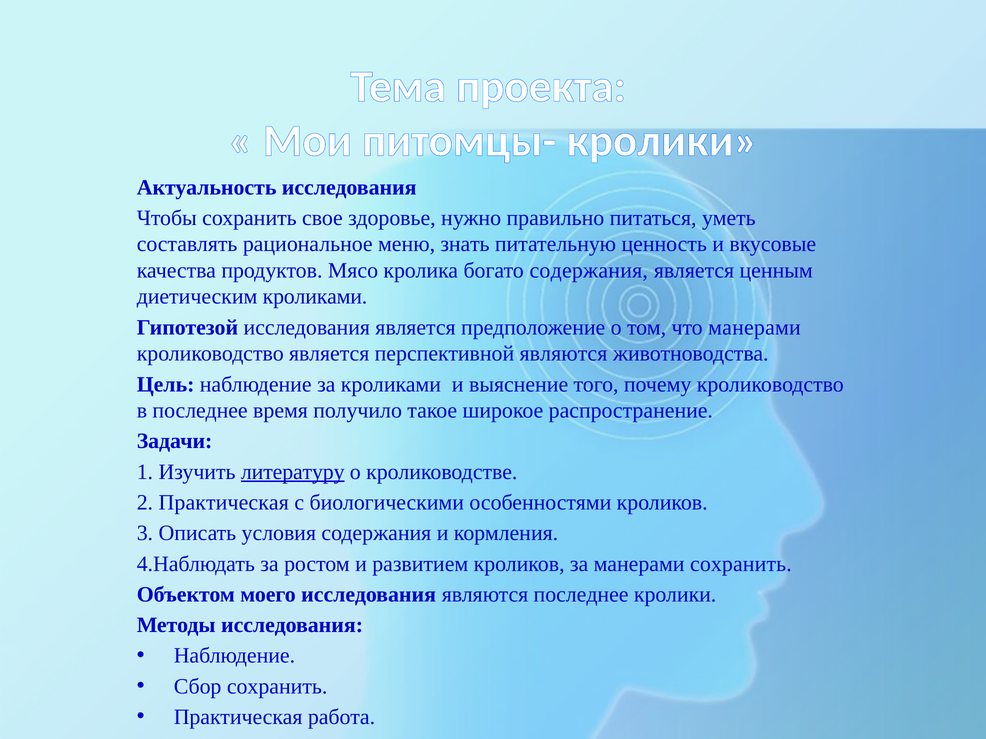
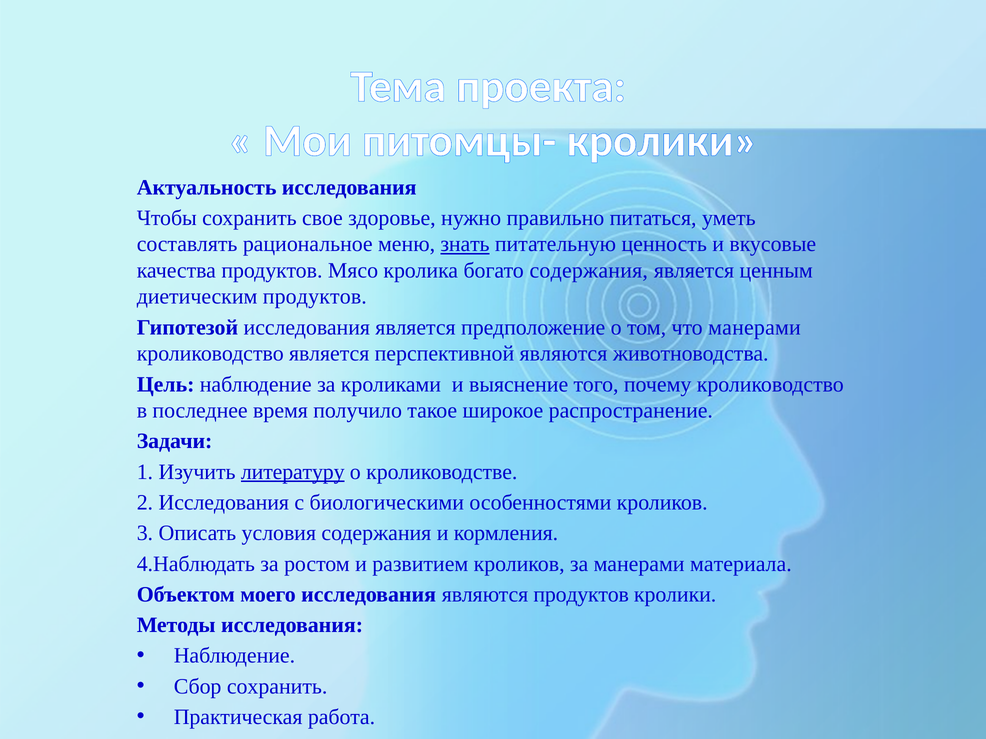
знать underline: none -> present
диетическим кроликами: кроликами -> продуктов
2 Практическая: Практическая -> Исследования
манерами сохранить: сохранить -> материала
являются последнее: последнее -> продуктов
